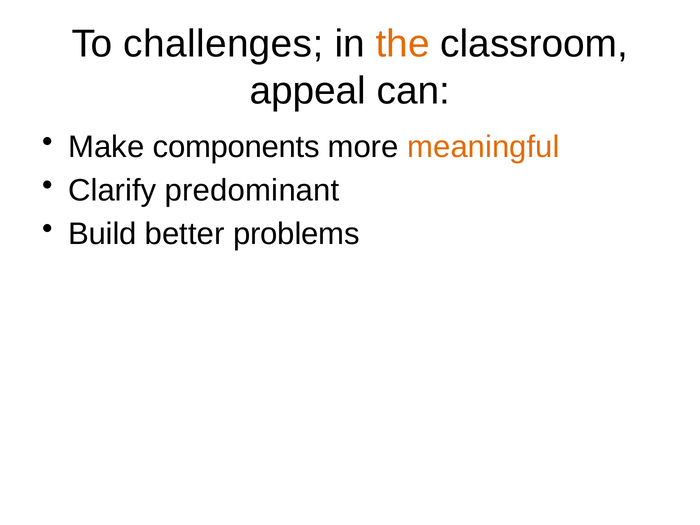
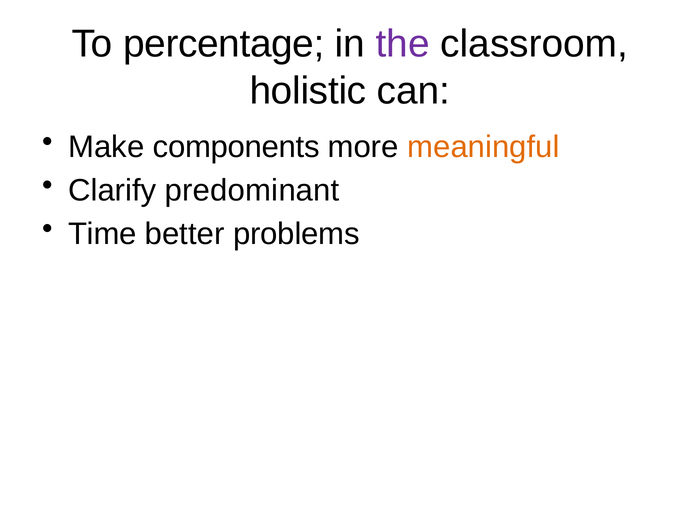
challenges: challenges -> percentage
the colour: orange -> purple
appeal: appeal -> holistic
Build: Build -> Time
